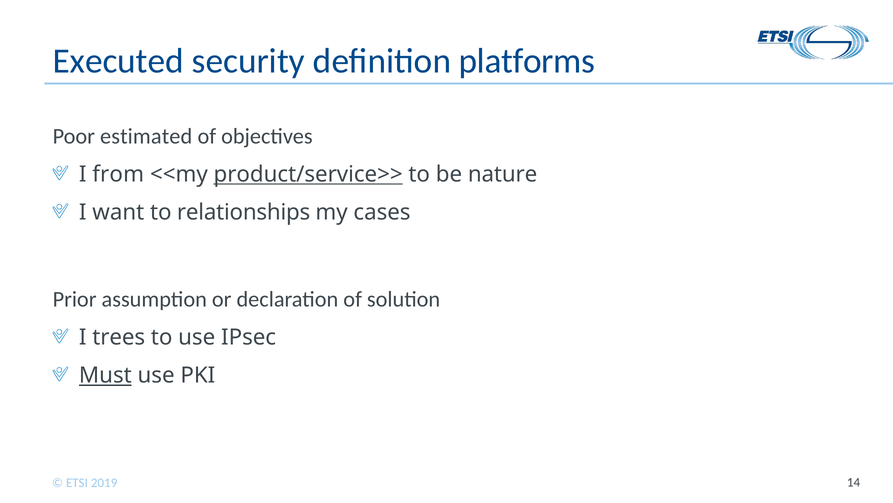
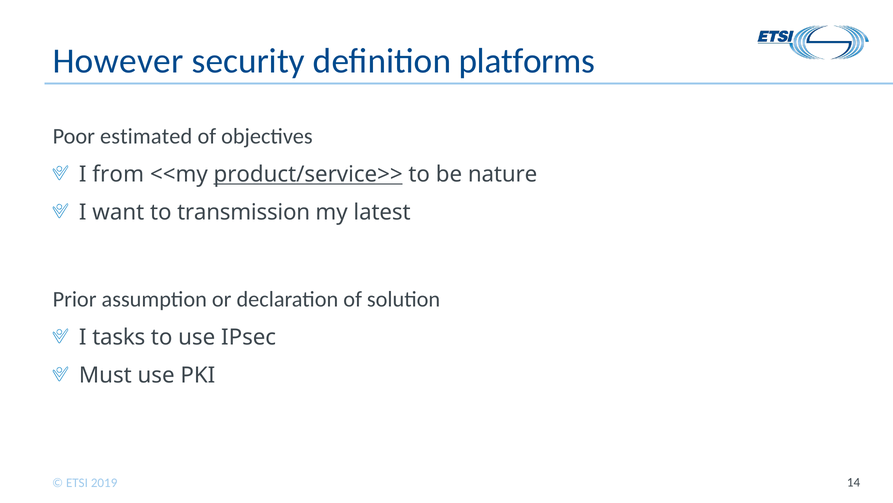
Executed: Executed -> However
relationships: relationships -> transmission
cases: cases -> latest
trees: trees -> tasks
Must underline: present -> none
